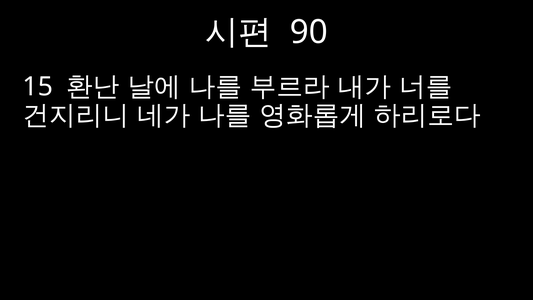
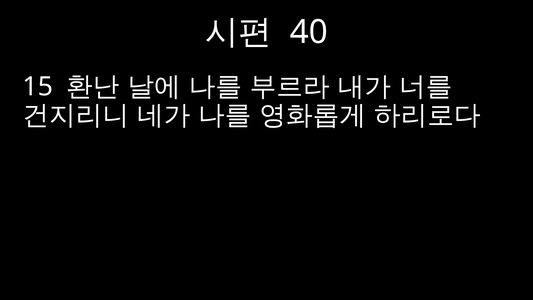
90: 90 -> 40
